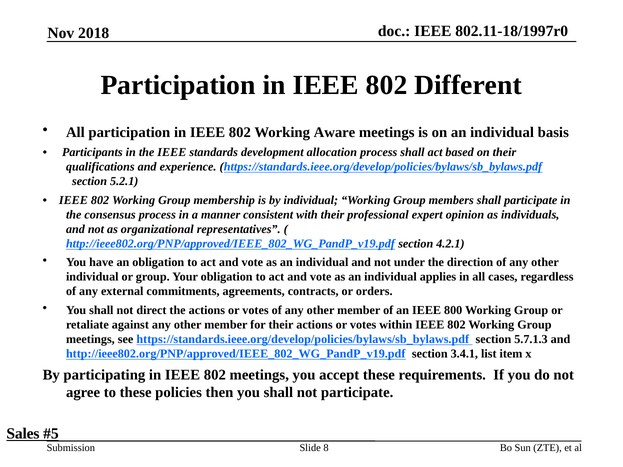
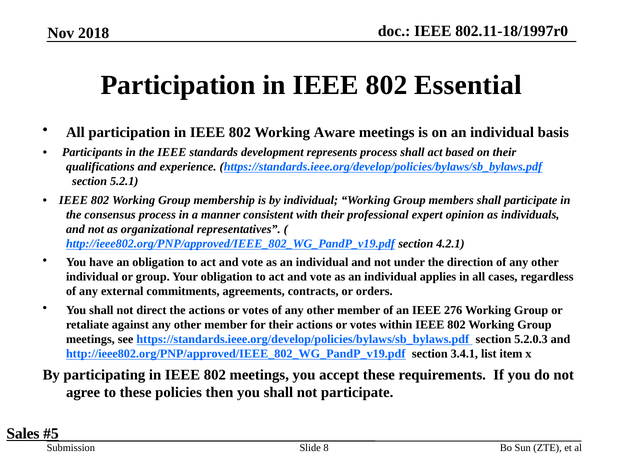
Different: Different -> Essential
allocation: allocation -> represents
800: 800 -> 276
5.7.1.3: 5.7.1.3 -> 5.2.0.3
